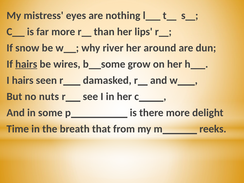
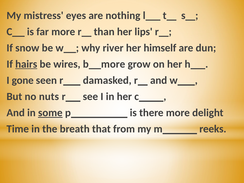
around: around -> himself
b some: some -> more
I hairs: hairs -> gone
some at (50, 113) underline: none -> present
